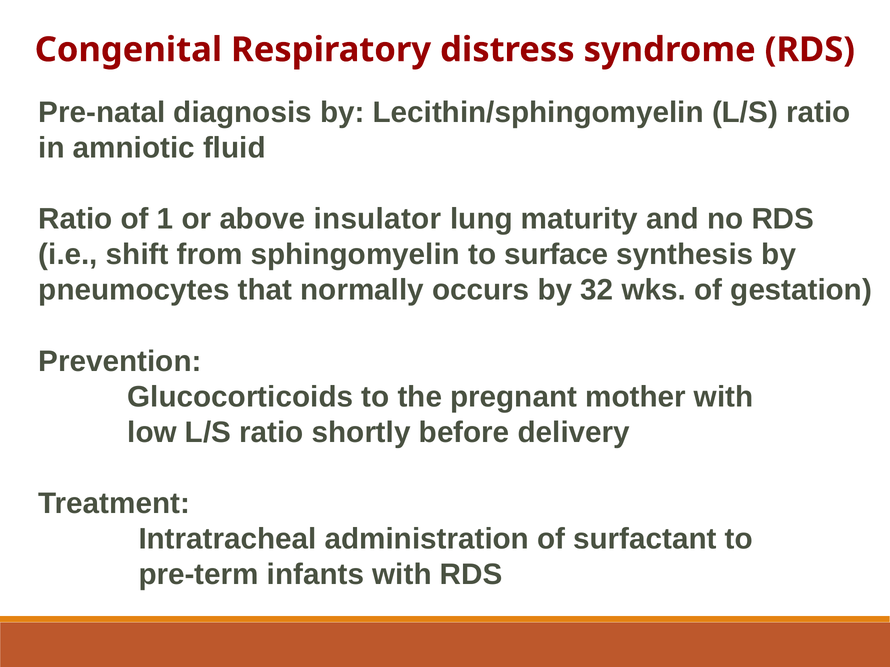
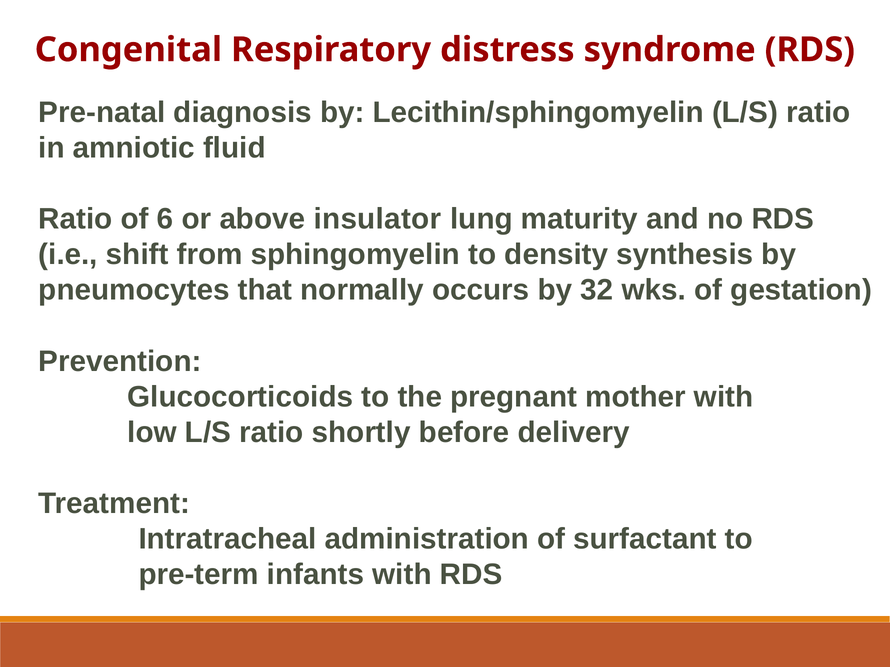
1: 1 -> 6
surface: surface -> density
